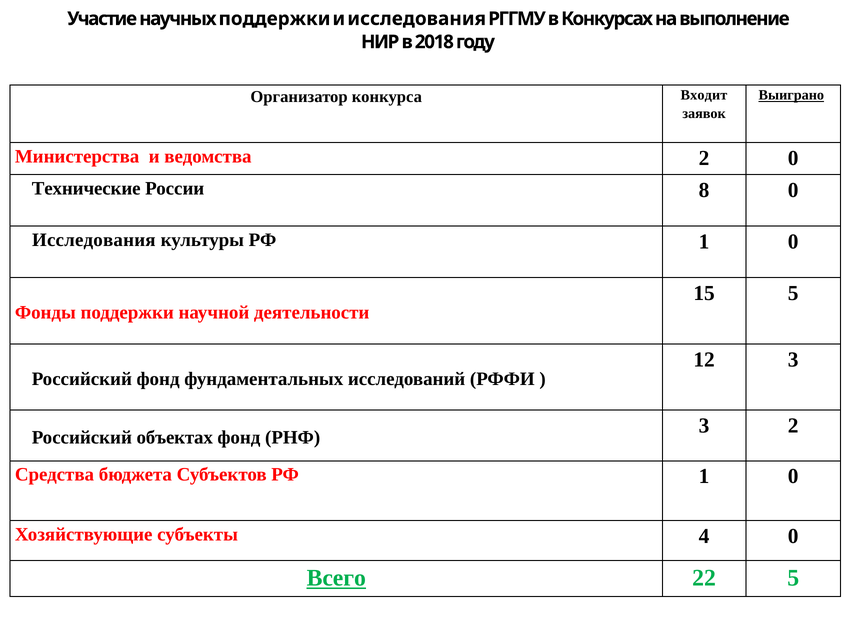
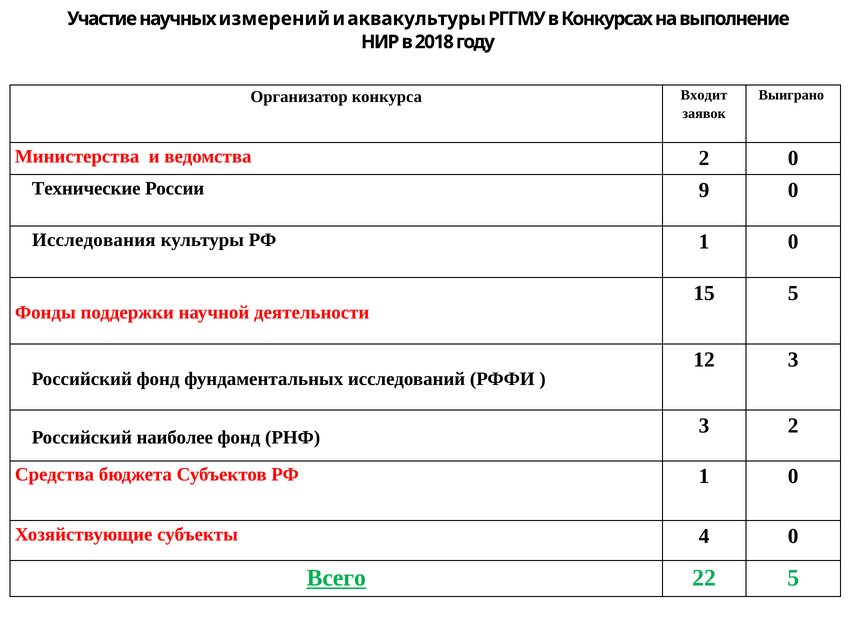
научных поддержки: поддержки -> измерений
и исследования: исследования -> аквакультуры
Выиграно underline: present -> none
8: 8 -> 9
объектах: объектах -> наиболее
